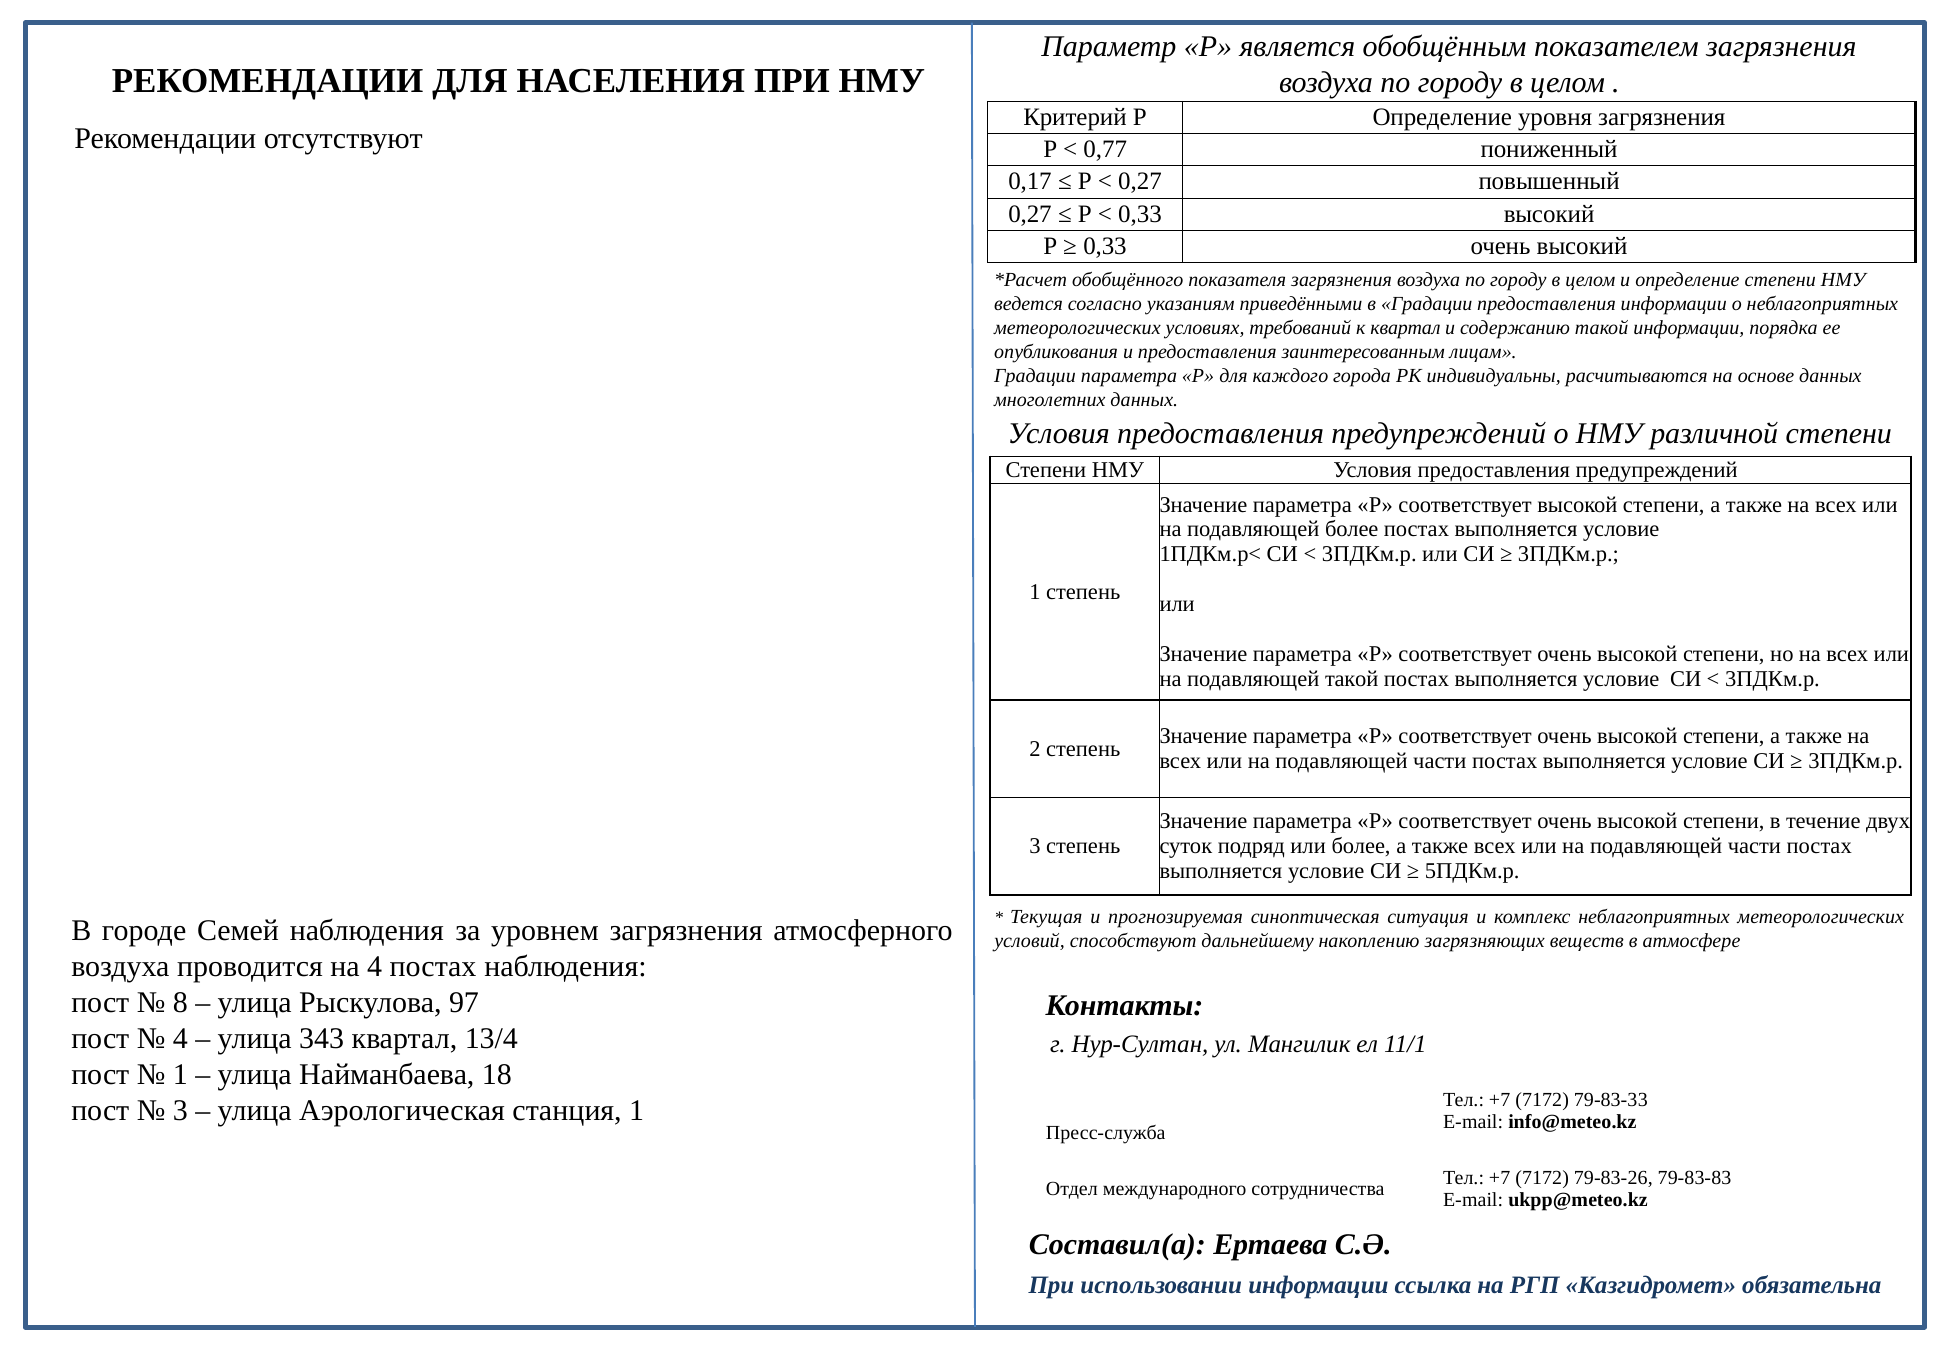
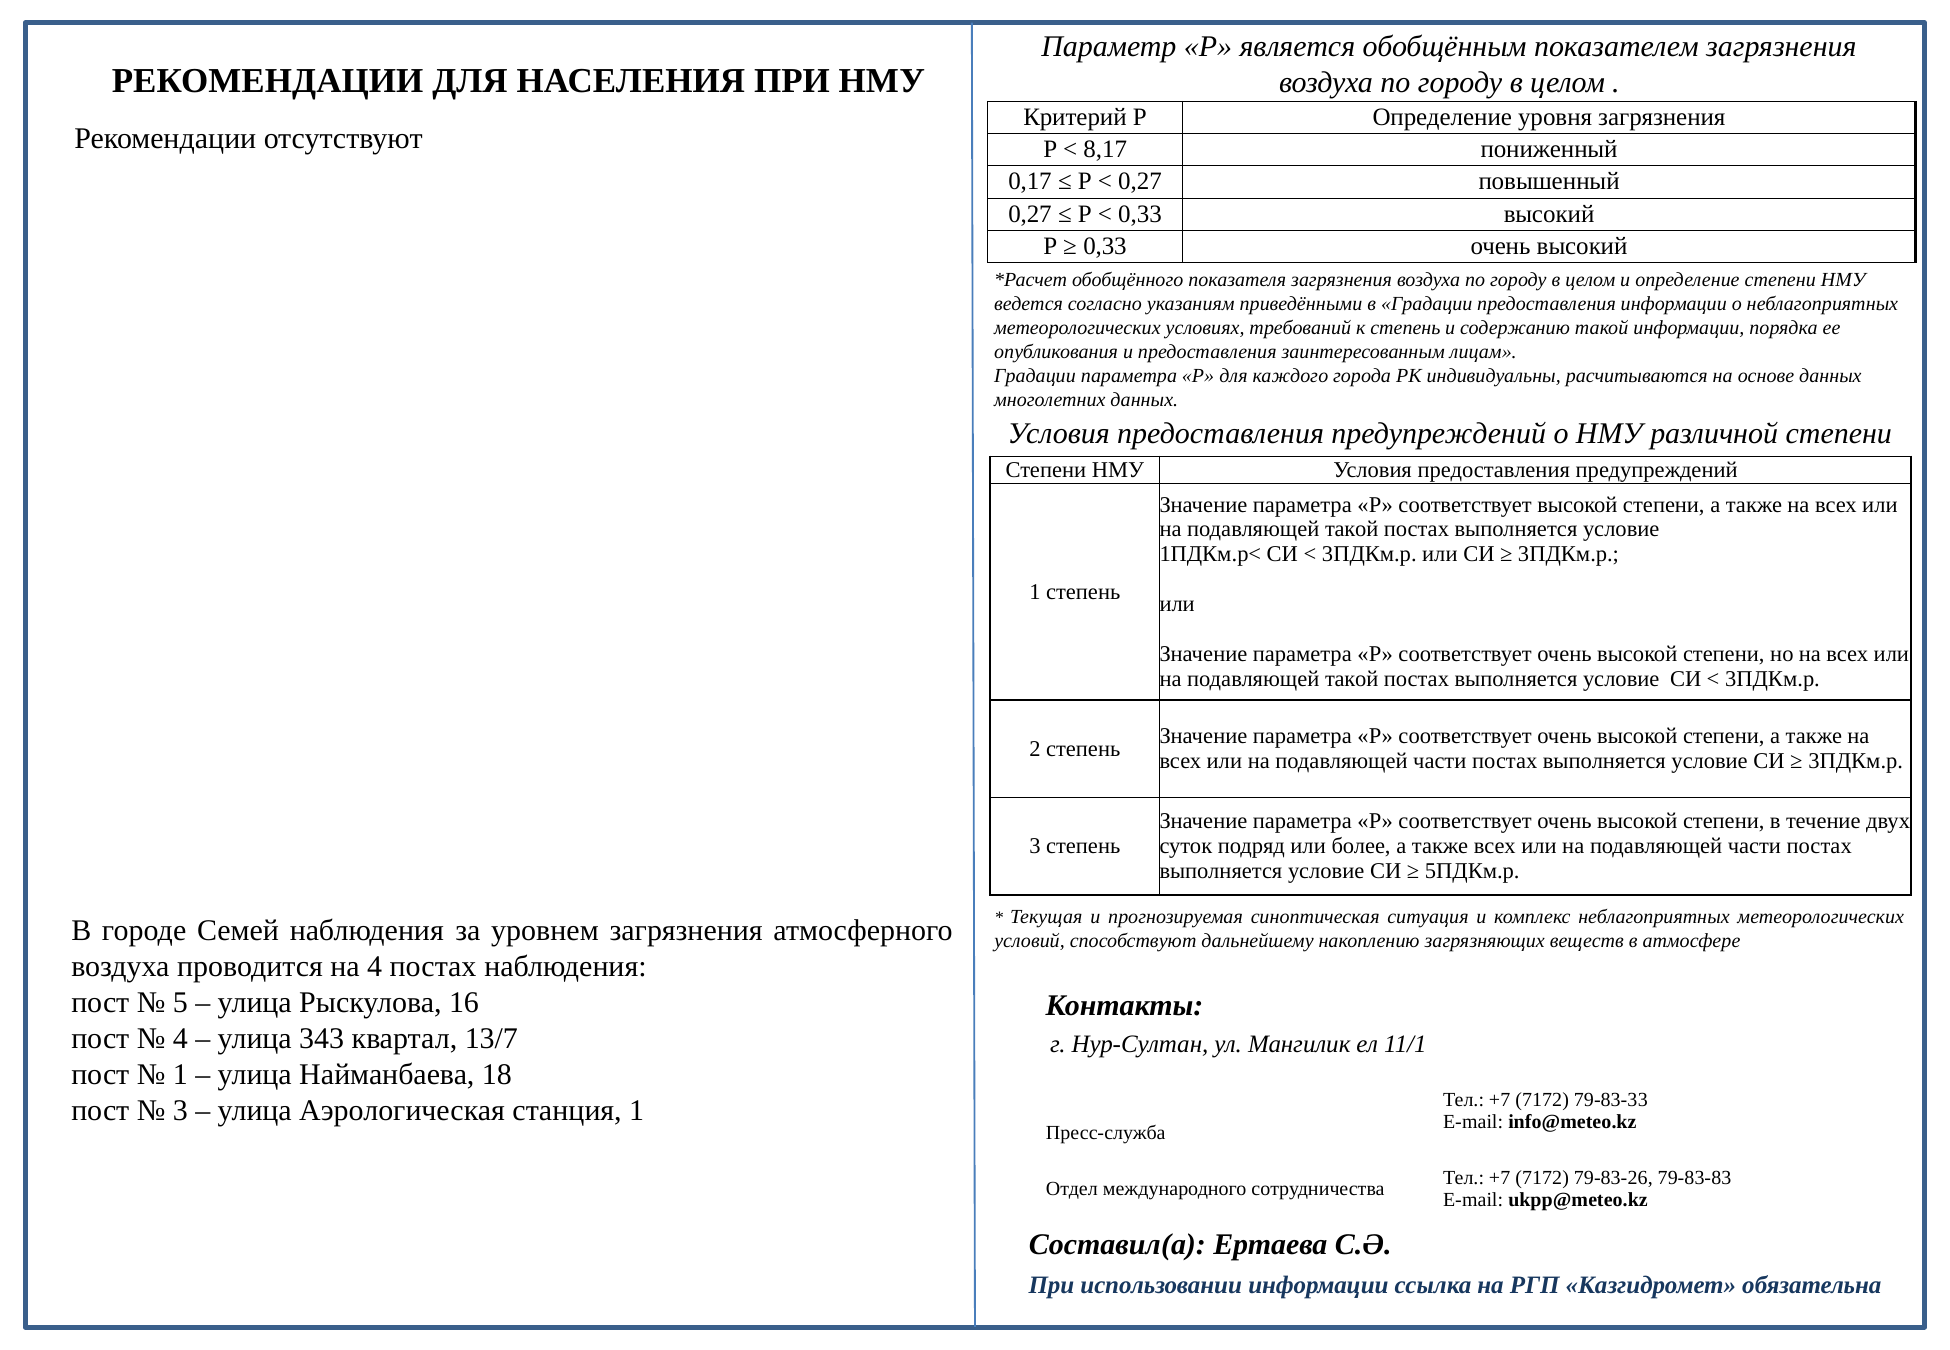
0,77: 0,77 -> 8,17
к квартал: квартал -> степень
более at (1352, 530): более -> такой
8: 8 -> 5
97: 97 -> 16
13/4: 13/4 -> 13/7
